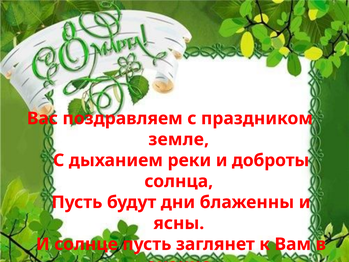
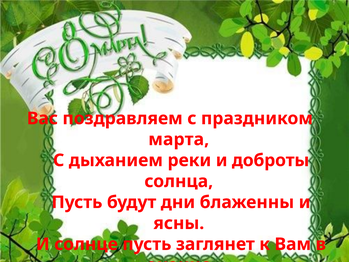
земле: земле -> марта
